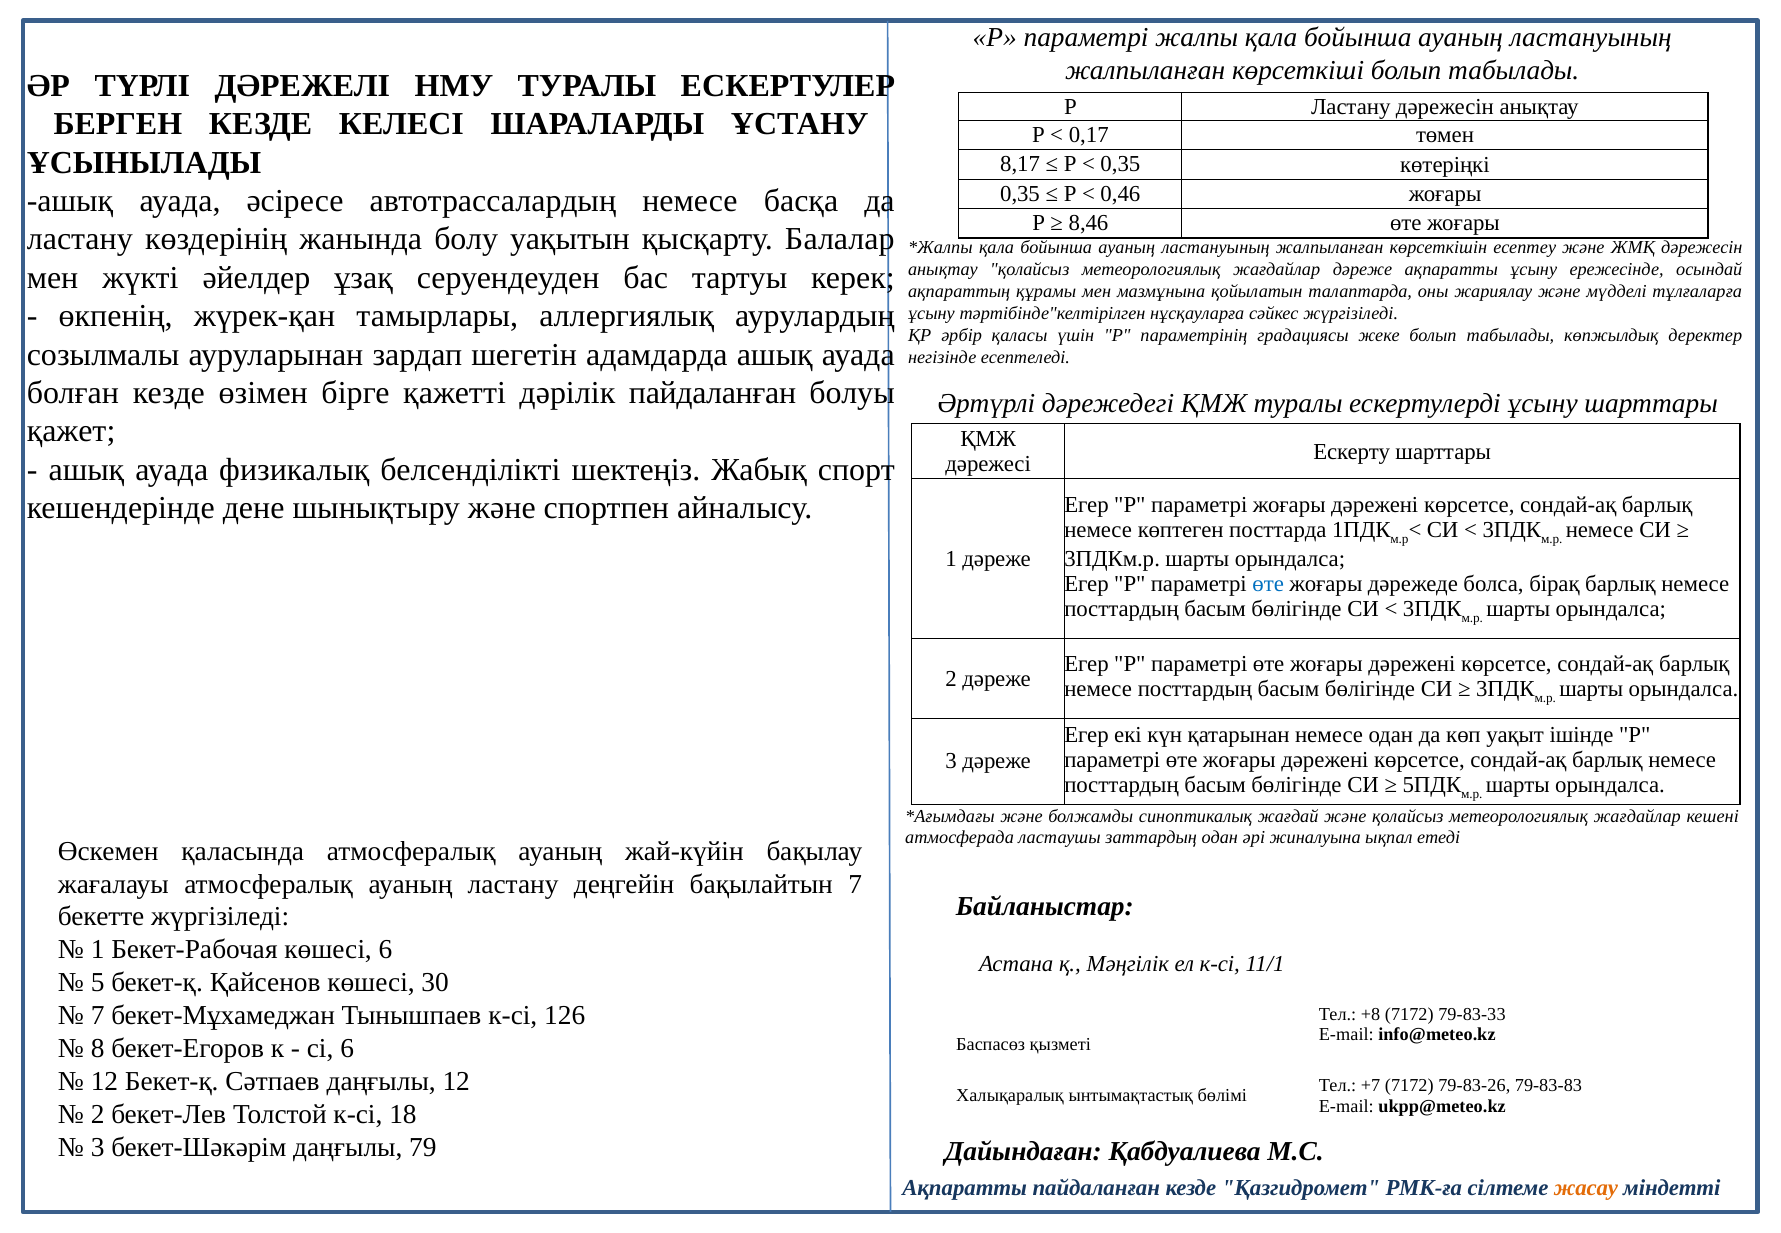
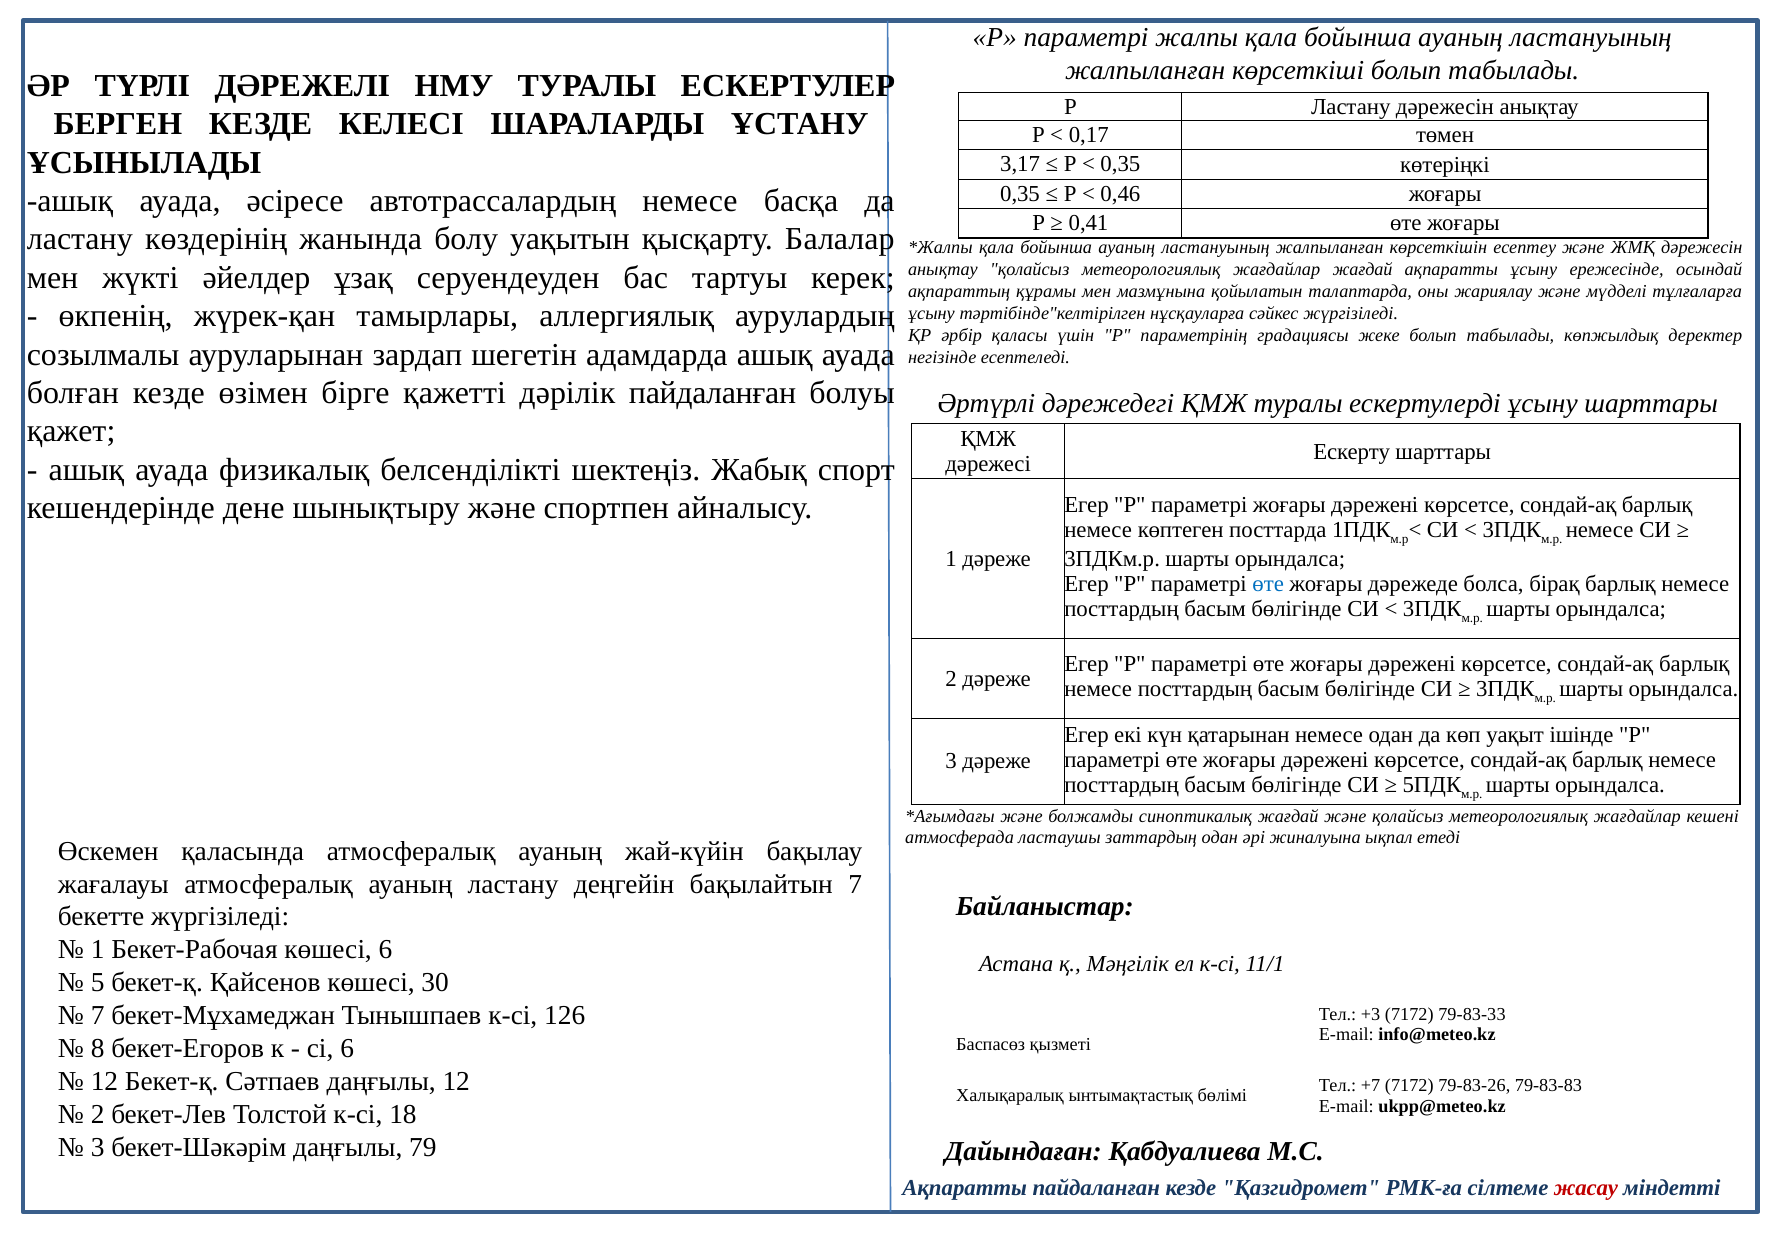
8,17: 8,17 -> 3,17
8,46: 8,46 -> 0,41
жағдайлар дәреже: дәреже -> жағдай
+8: +8 -> +3
жасау colour: orange -> red
